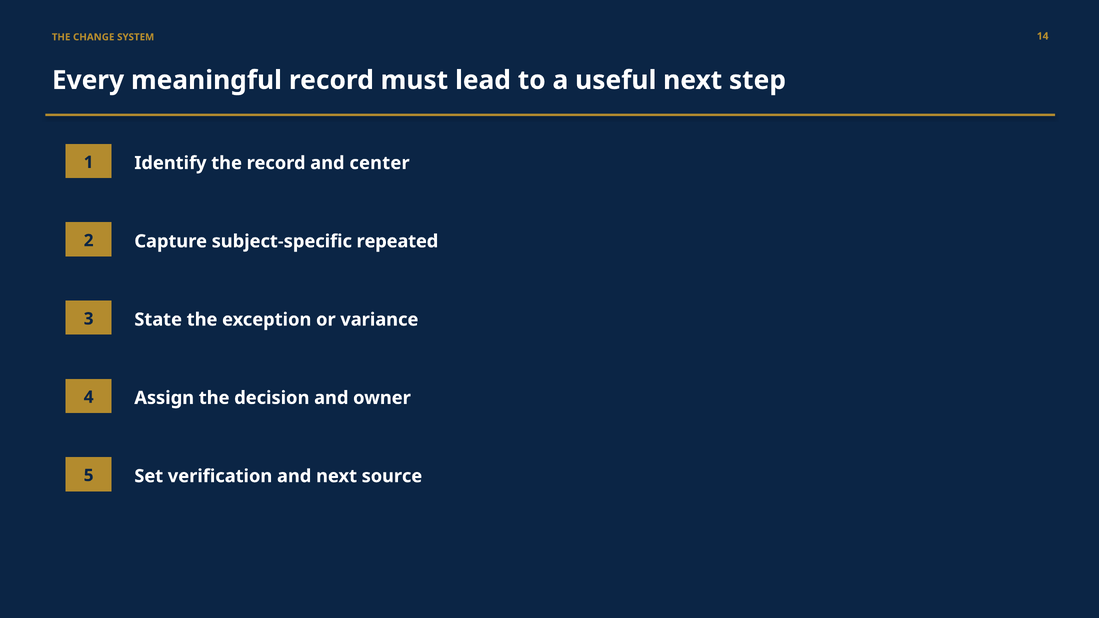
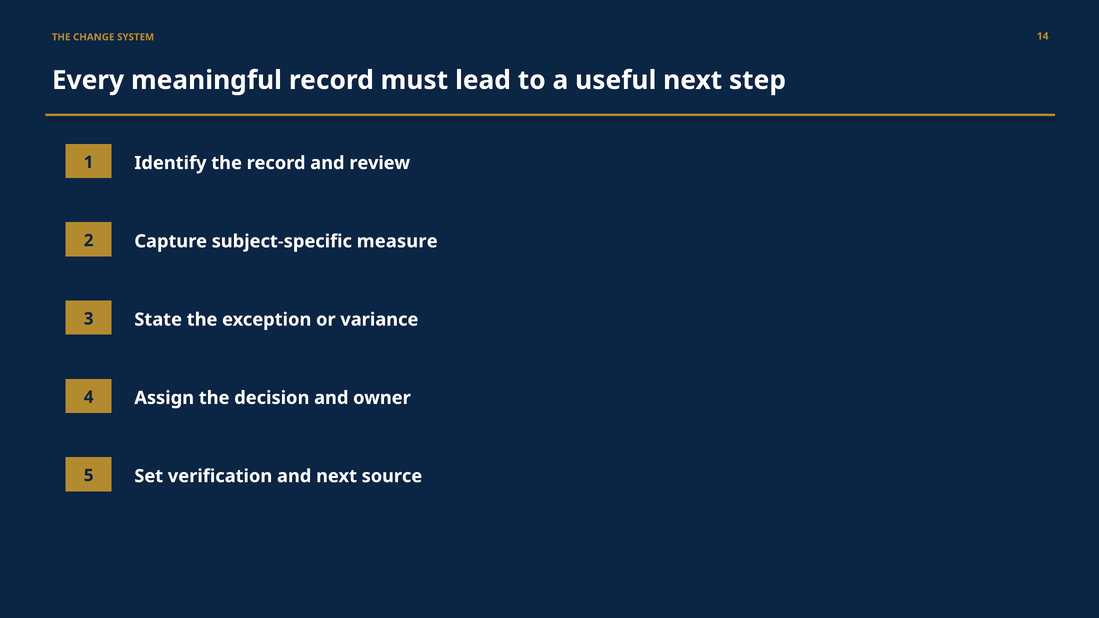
center: center -> review
repeated: repeated -> measure
